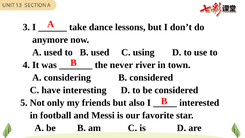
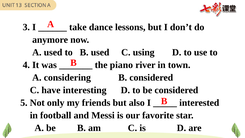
never: never -> piano
